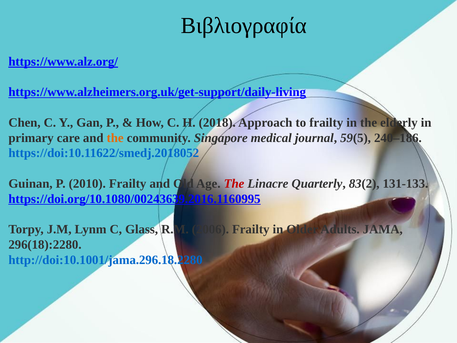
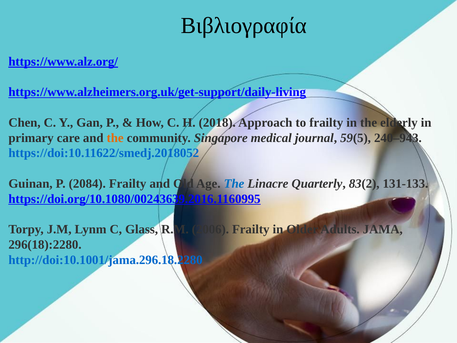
240–186: 240–186 -> 240–943
2010: 2010 -> 2084
The at (234, 183) colour: red -> blue
